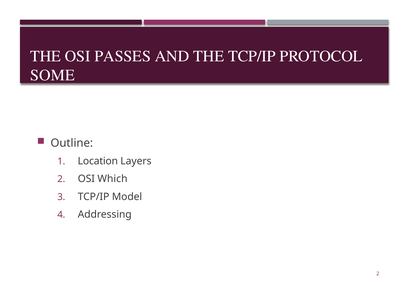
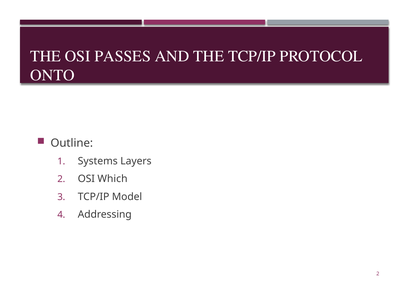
SOME: SOME -> ONTO
Location: Location -> Systems
